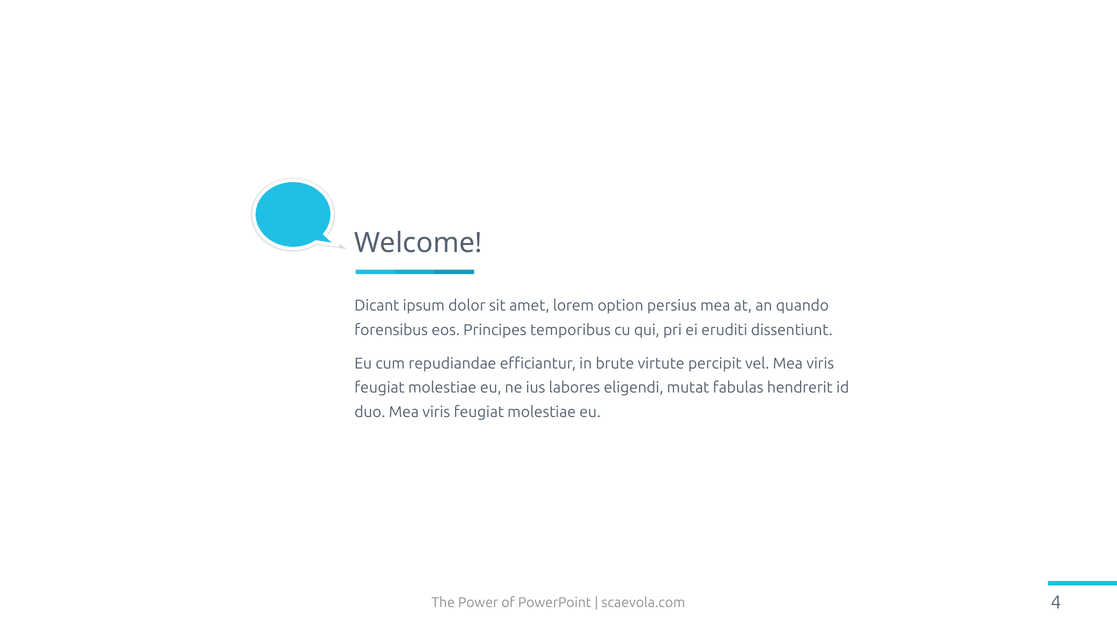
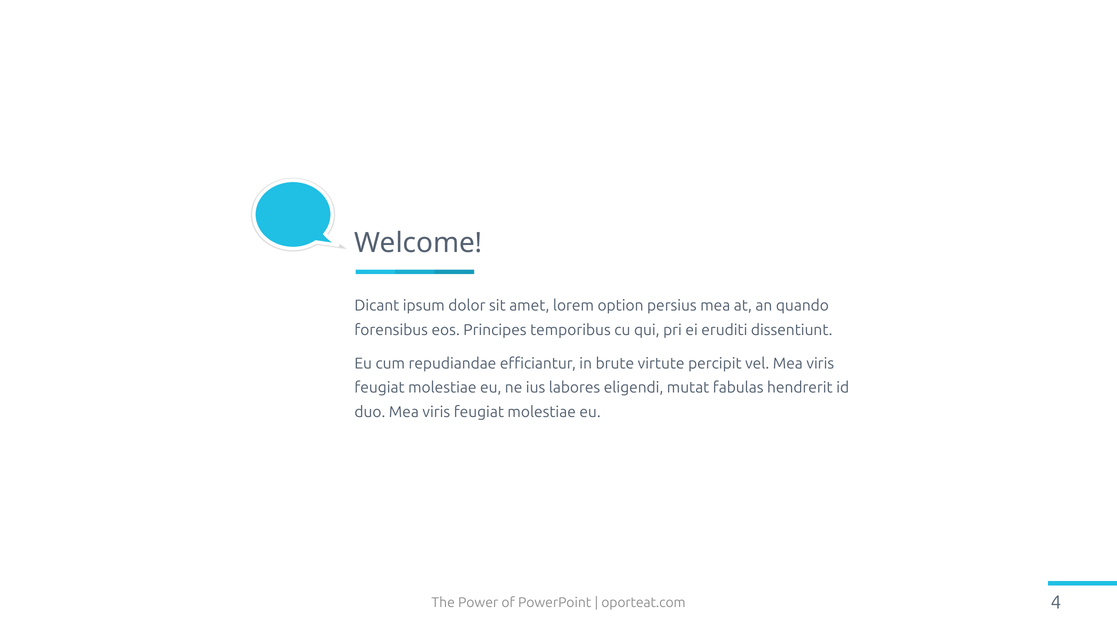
scaevola.com: scaevola.com -> oporteat.com
